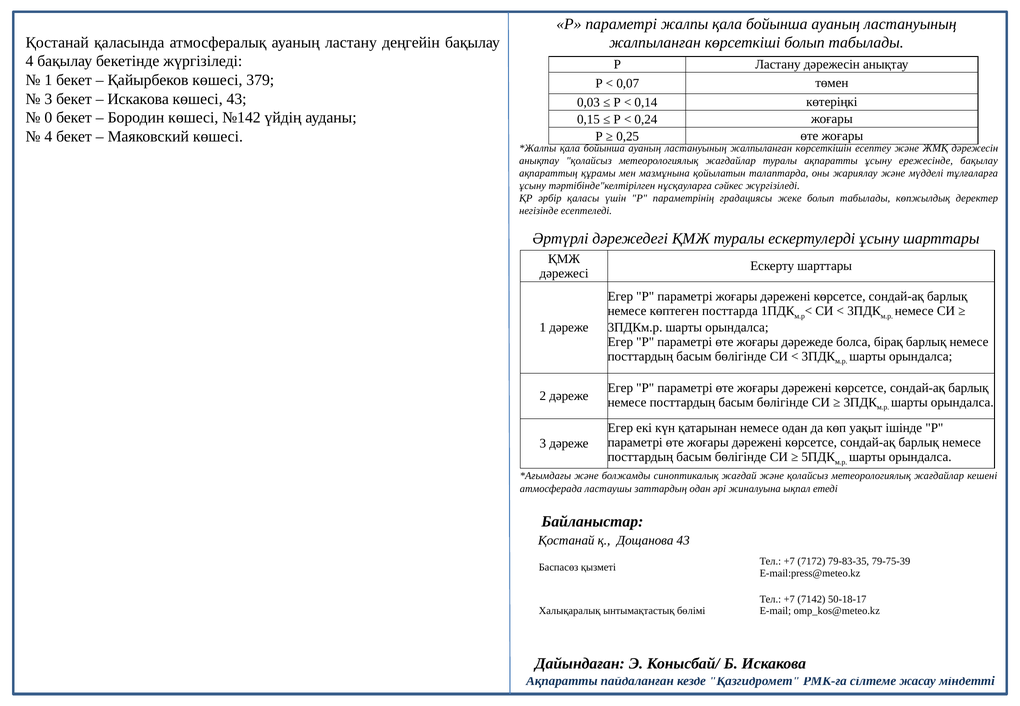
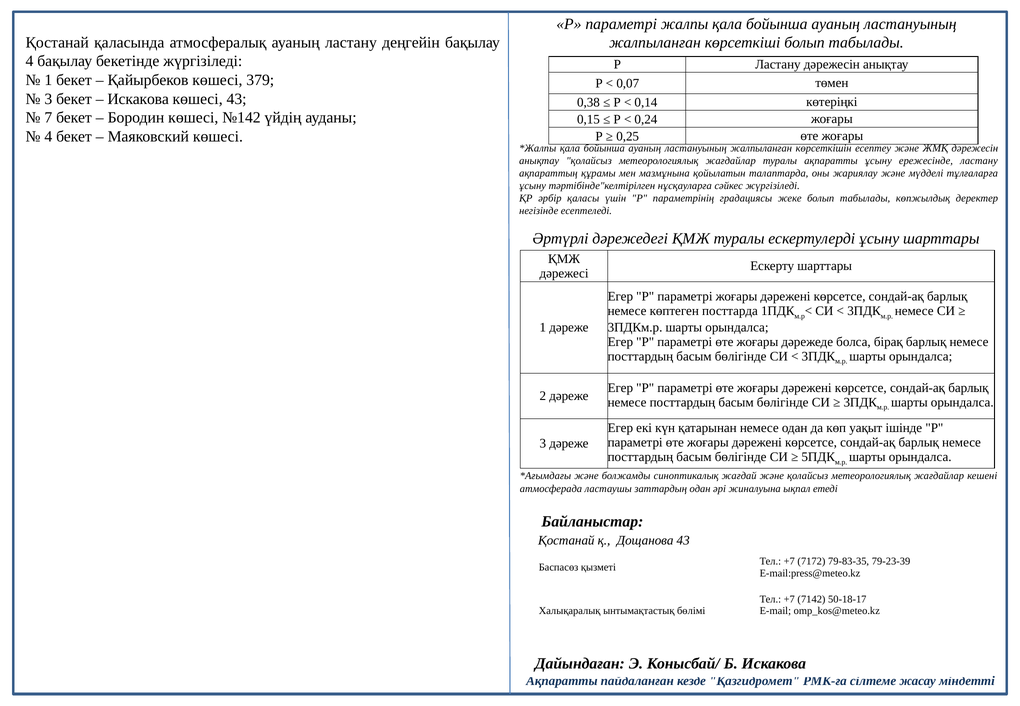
0,03: 0,03 -> 0,38
0: 0 -> 7
ережесінде бақылау: бақылау -> ластану
79-75-39: 79-75-39 -> 79-23-39
